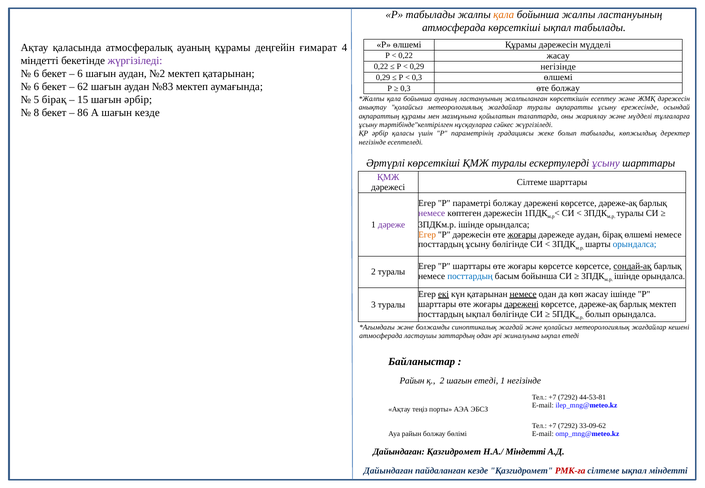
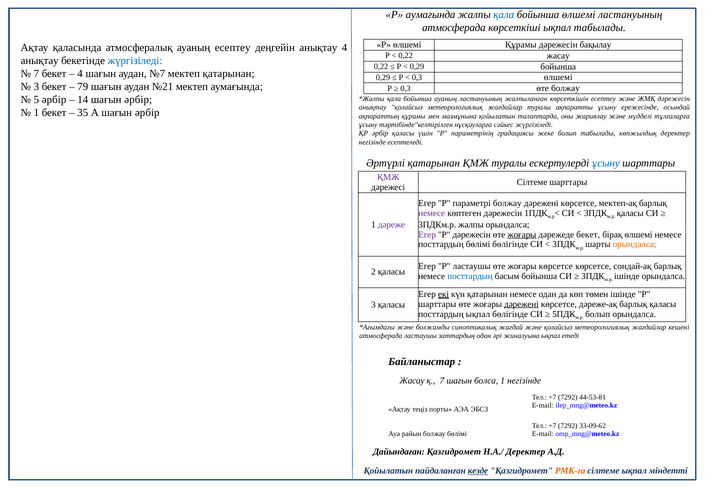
Р табылады: табылады -> аумағында
қала at (504, 15) colour: orange -> blue
бойынша жалпы: жалпы -> өлшемі
дәрежесін мүдделі: мүдделі -> бақылау
ауаның құрамы: құрамы -> есептеу
деңгейін ғимарат: ғимарат -> анықтау
міндетті at (40, 61): міндетті -> анықтау
жүргізіледі at (135, 61) colour: purple -> blue
0,29 негізінде: негізінде -> бойынша
6 at (36, 74): 6 -> 7
6 at (80, 74): 6 -> 4
№2: №2 -> №7
6 at (36, 87): 6 -> 3
62: 62 -> 79
№83: №83 -> №21
5 бірақ: бірақ -> әрбір
15: 15 -> 14
8 at (36, 113): 8 -> 1
86: 86 -> 35
А шағын кезде: кезде -> әрбір
Әртүрлі көрсеткіші: көрсеткіші -> қатарынан
ұсыну at (606, 163) colour: purple -> blue
дәреже-ақ at (618, 203): дәреже-ақ -> мектеп-ақ
туралы at (630, 213): туралы -> қаласы
3ПДКм.р ішінде: ішінде -> жалпы
Егер at (427, 235) colour: orange -> purple
дәрежеде аудан: аудан -> бекет
посттардың ұсыну: ұсыну -> бөлімі
орындалса at (635, 245) colour: blue -> orange
Егер Р шарттары: шарттары -> ластаушы
сондай-ақ underline: present -> none
2 туралы: туралы -> қаласы
немесе at (523, 294) underline: present -> none
көп жасау: жасау -> төмен
барлық мектеп: мектеп -> қаласы
3 туралы: туралы -> қаласы
Райын at (412, 381): Райын -> Жасау
қ 2: 2 -> 7
шағын етеді: етеді -> болса
Н.А./ Міндетті: Міндетті -> Деректер
Дайындаған at (388, 471): Дайындаған -> Қойылатын
кезде at (478, 471) underline: none -> present
РМК-ға colour: red -> orange
